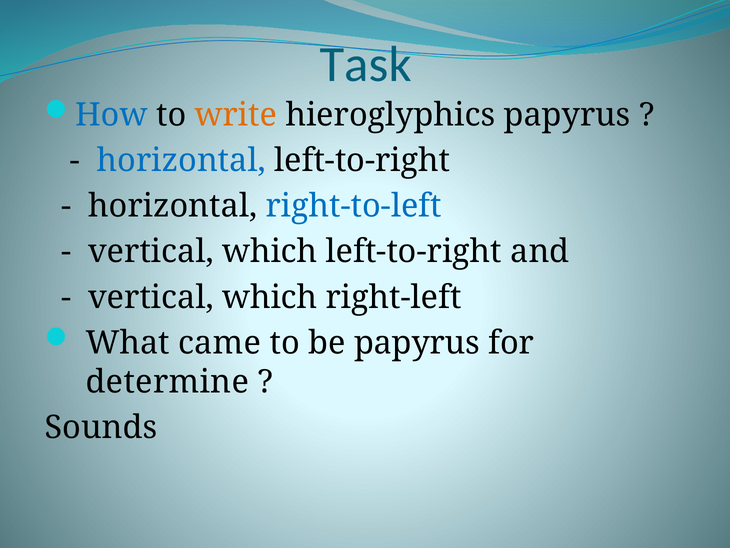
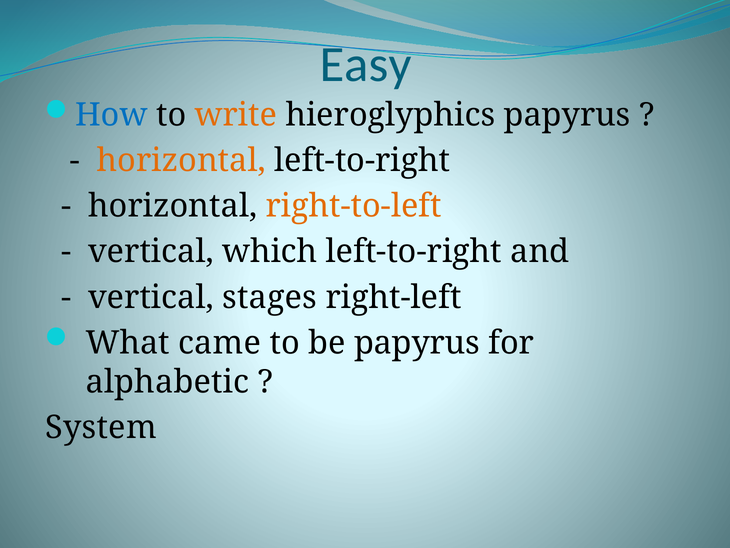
Task: Task -> Easy
horizontal at (181, 161) colour: blue -> orange
right-to-left colour: blue -> orange
which at (270, 297): which -> stages
determine: determine -> alphabetic
Sounds: Sounds -> System
